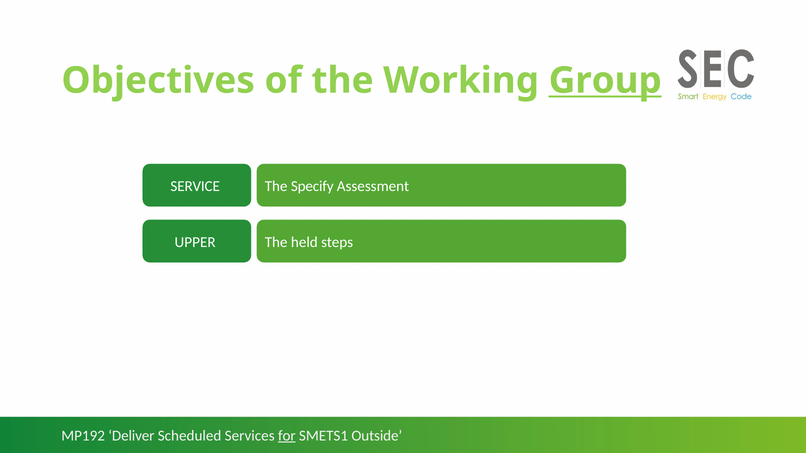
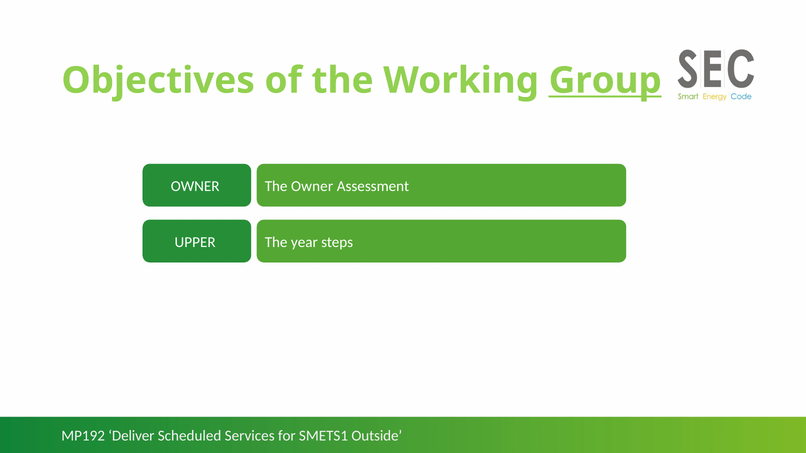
SERVICE at (195, 186): SERVICE -> OWNER
The Specify: Specify -> Owner
held: held -> year
for underline: present -> none
